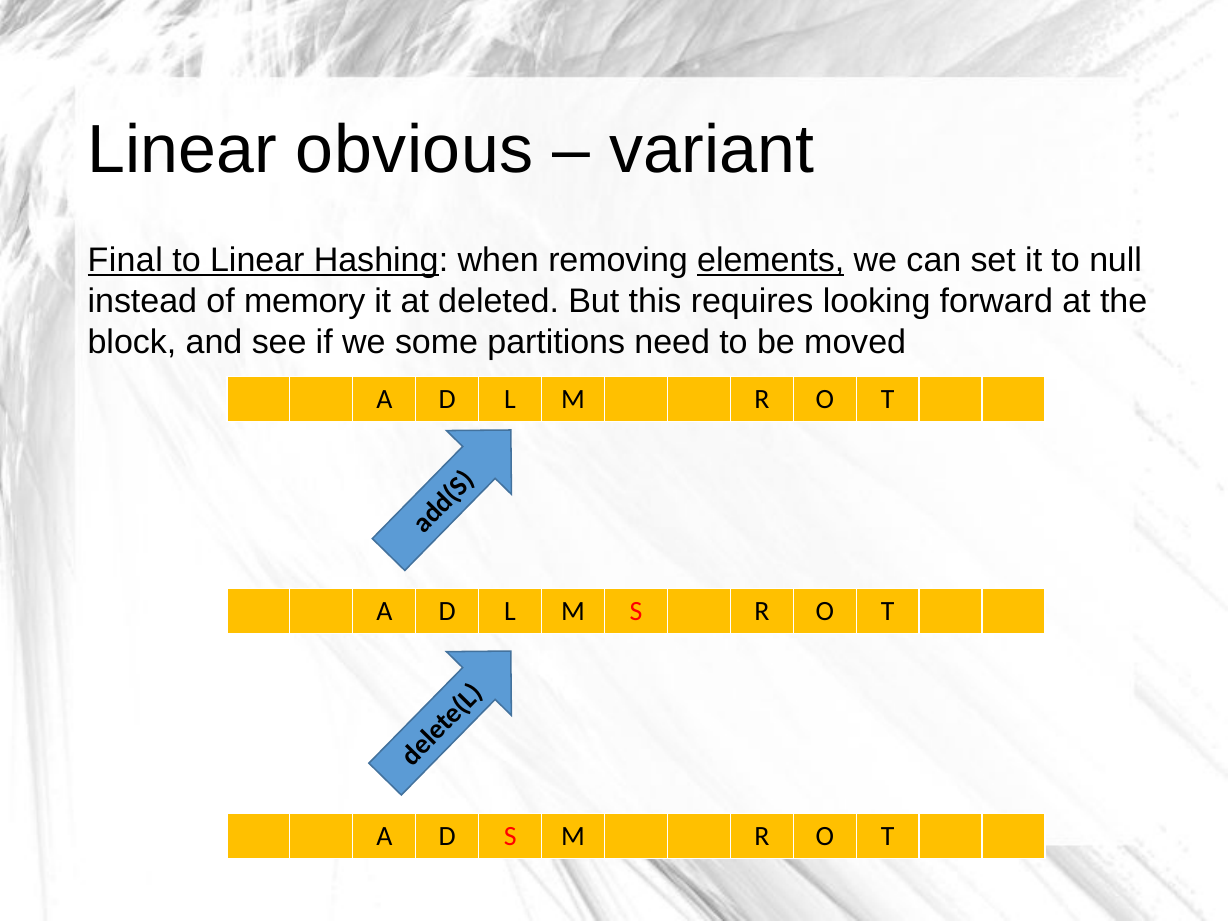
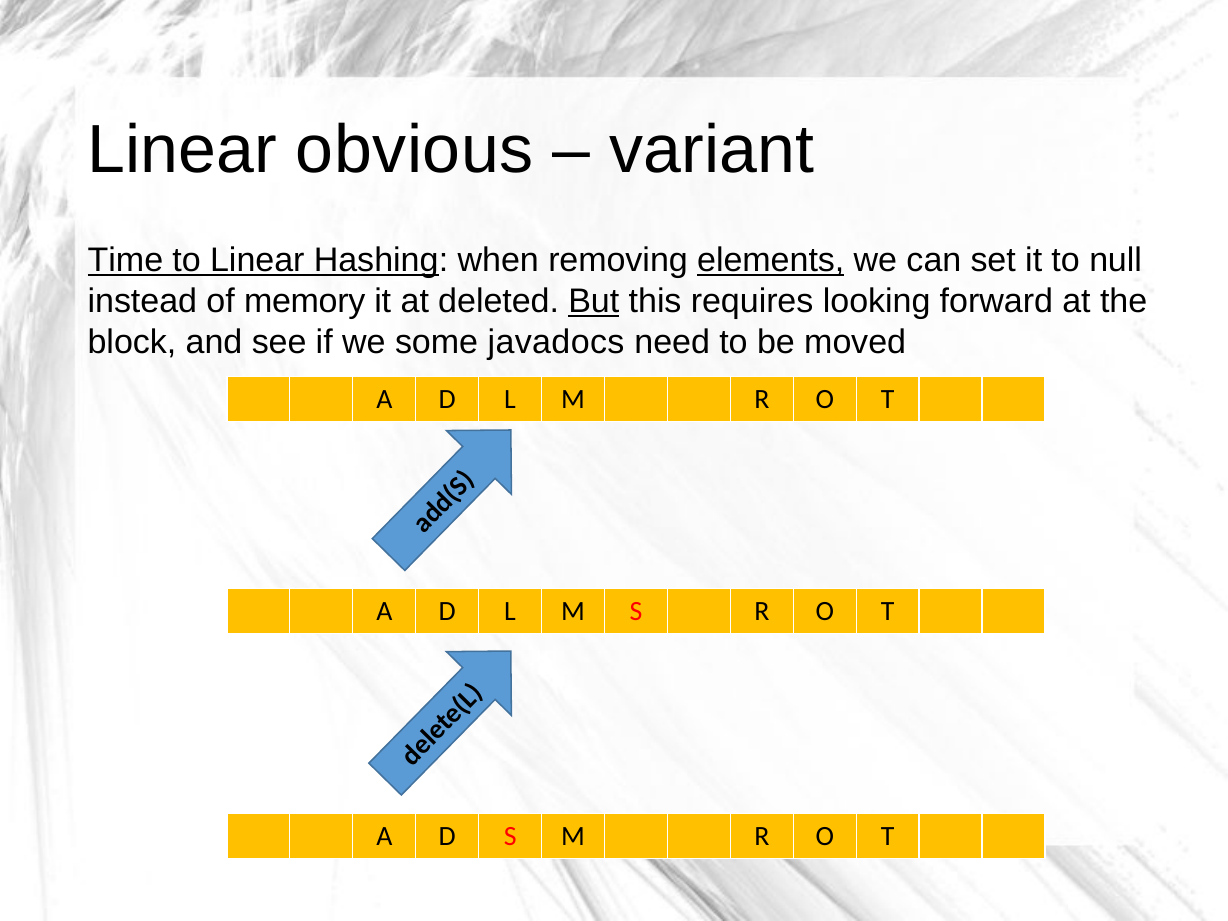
Final: Final -> Time
But underline: none -> present
partitions: partitions -> javadocs
